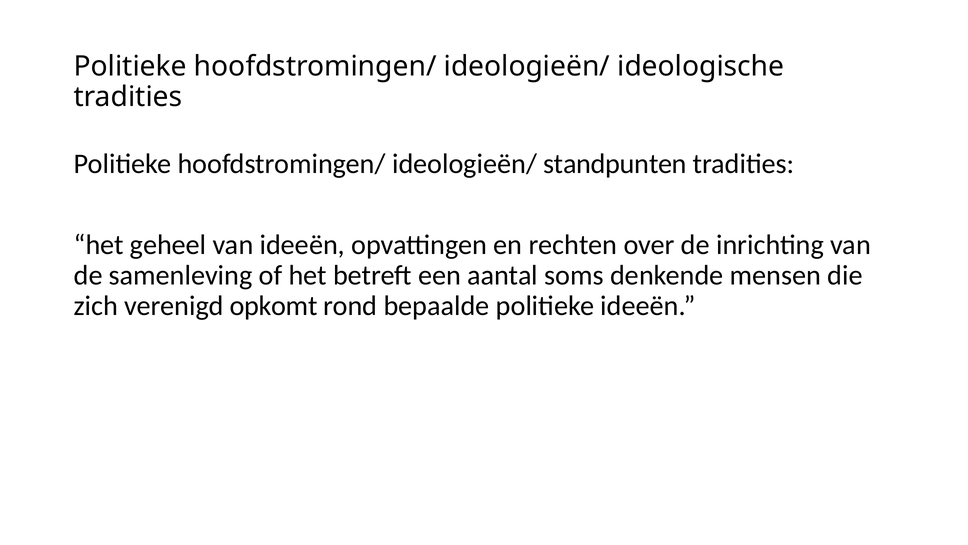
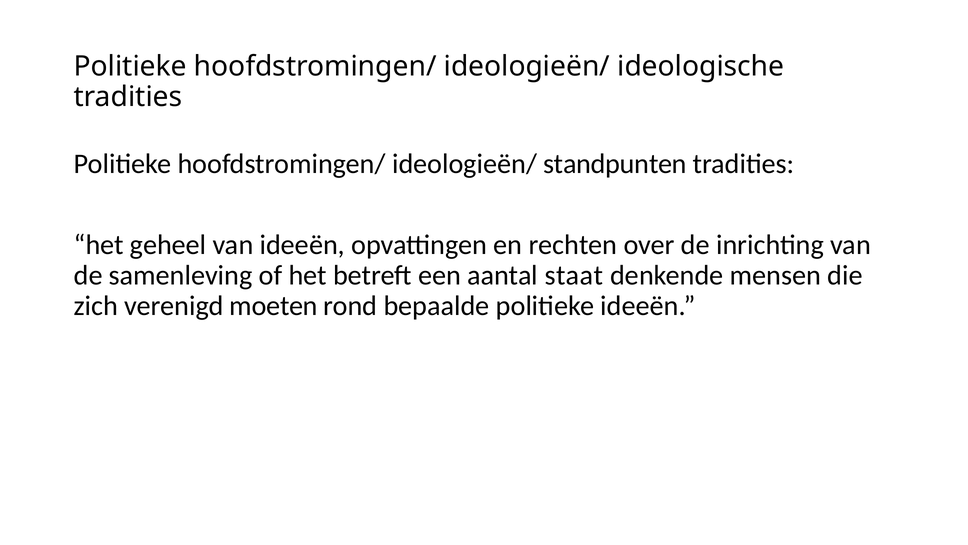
soms: soms -> staat
opkomt: opkomt -> moeten
